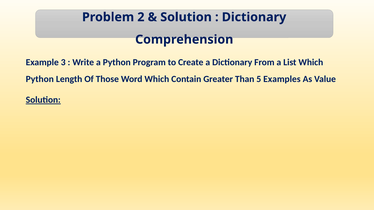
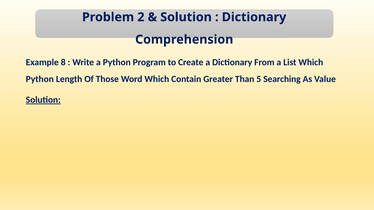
3: 3 -> 8
Examples: Examples -> Searching
